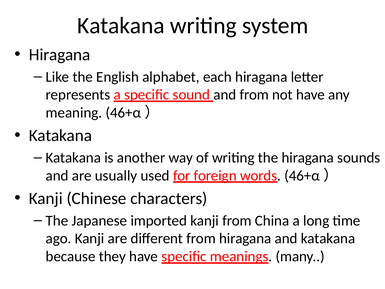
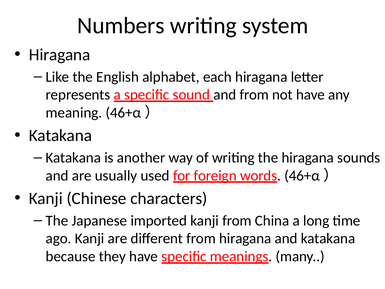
Katakana at (121, 26): Katakana -> Numbers
